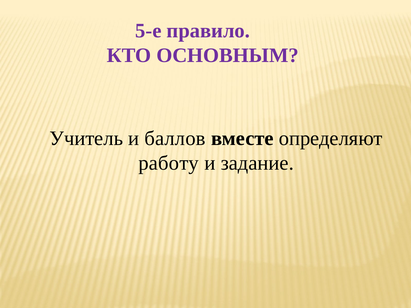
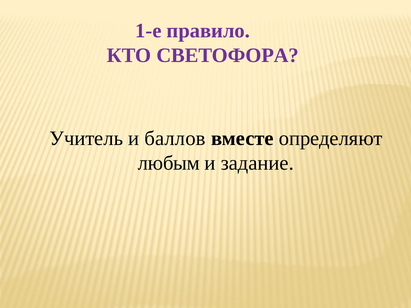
5-е: 5-е -> 1-е
ОСНОВНЫМ: ОСНОВНЫМ -> СВЕТОФОРА
работу: работу -> любым
